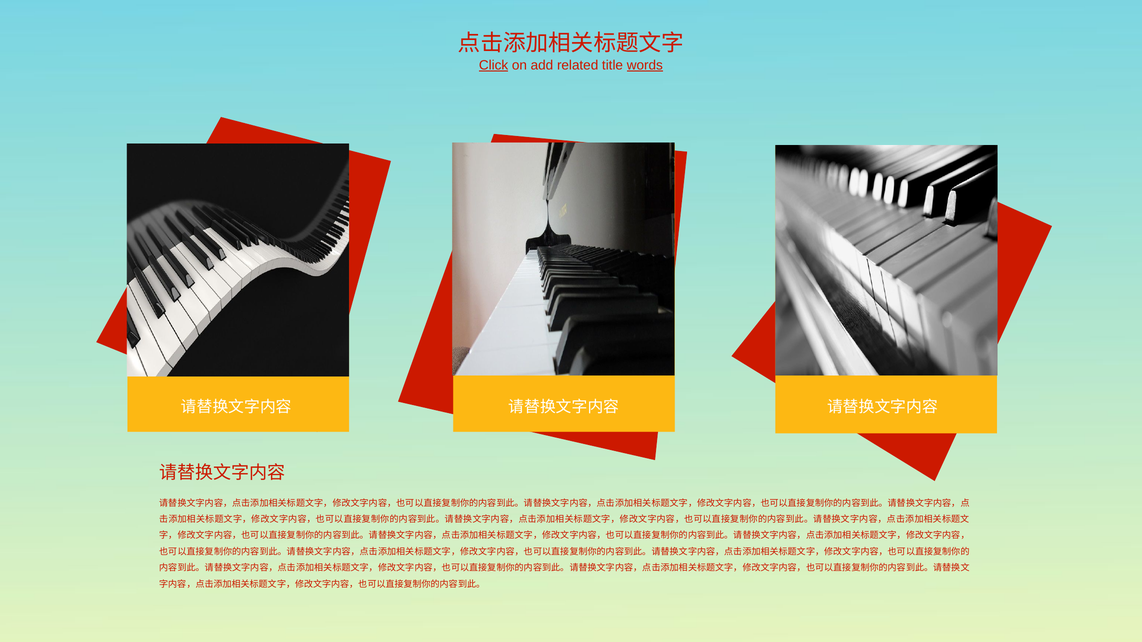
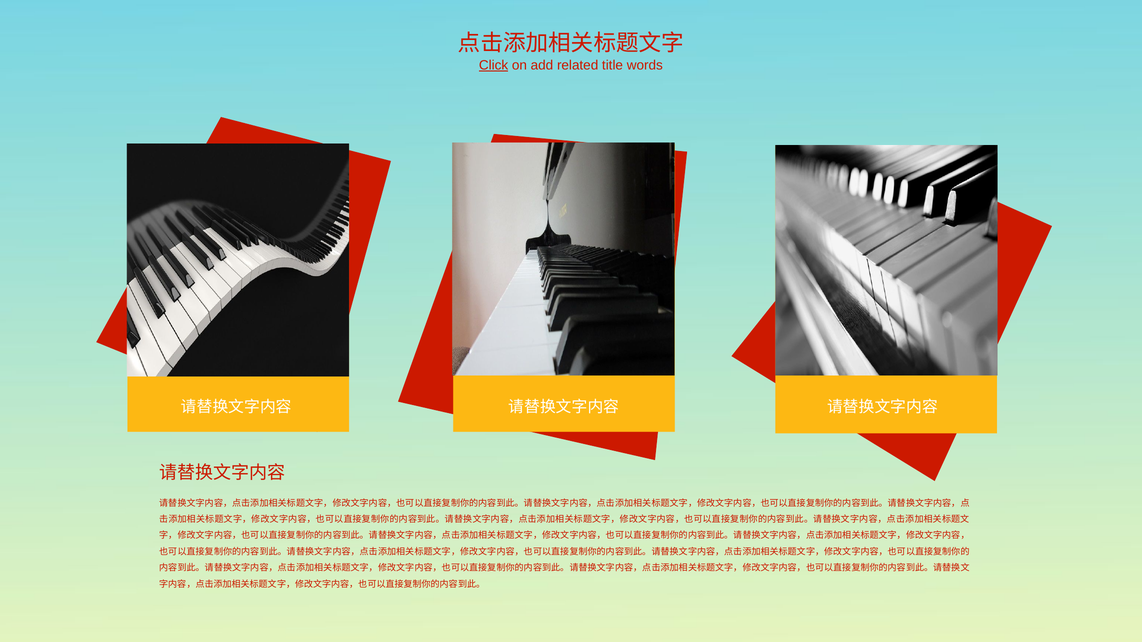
words underline: present -> none
